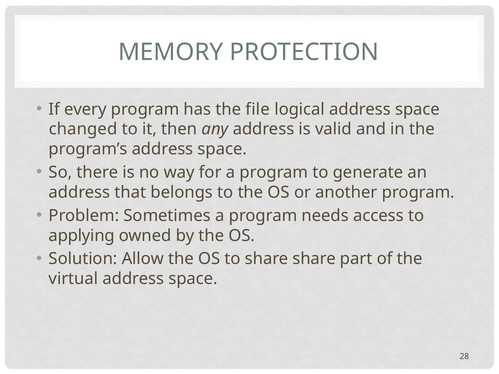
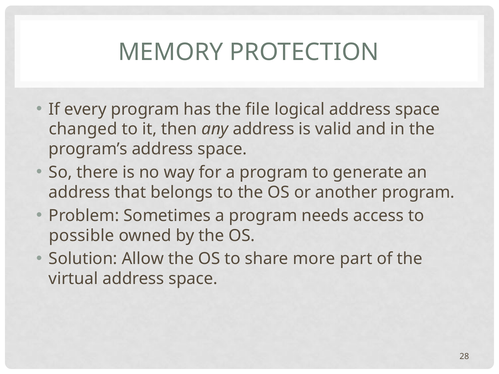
applying: applying -> possible
share share: share -> more
